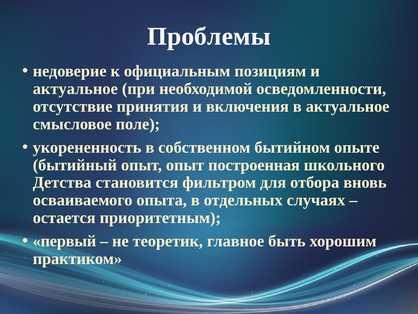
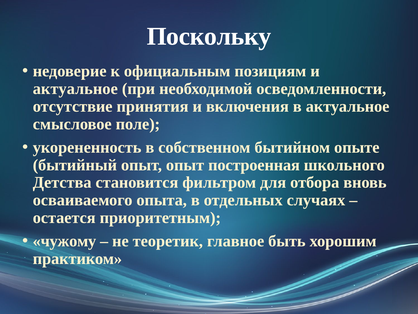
Проблемы: Проблемы -> Поскольку
первый: первый -> чужому
